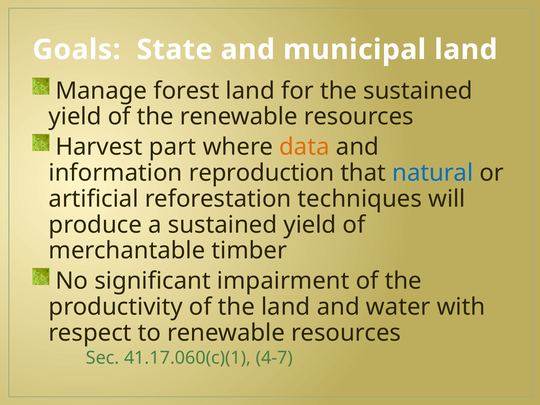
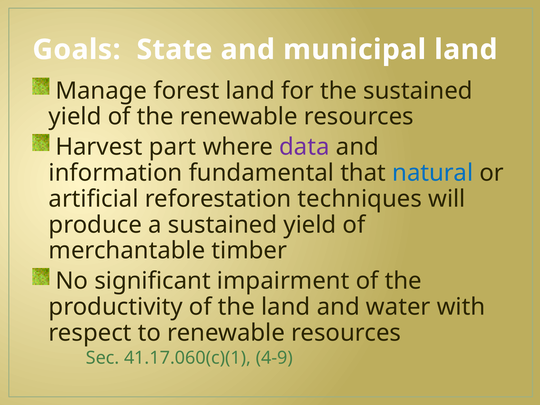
data colour: orange -> purple
reproduction: reproduction -> fundamental
4-7: 4-7 -> 4-9
